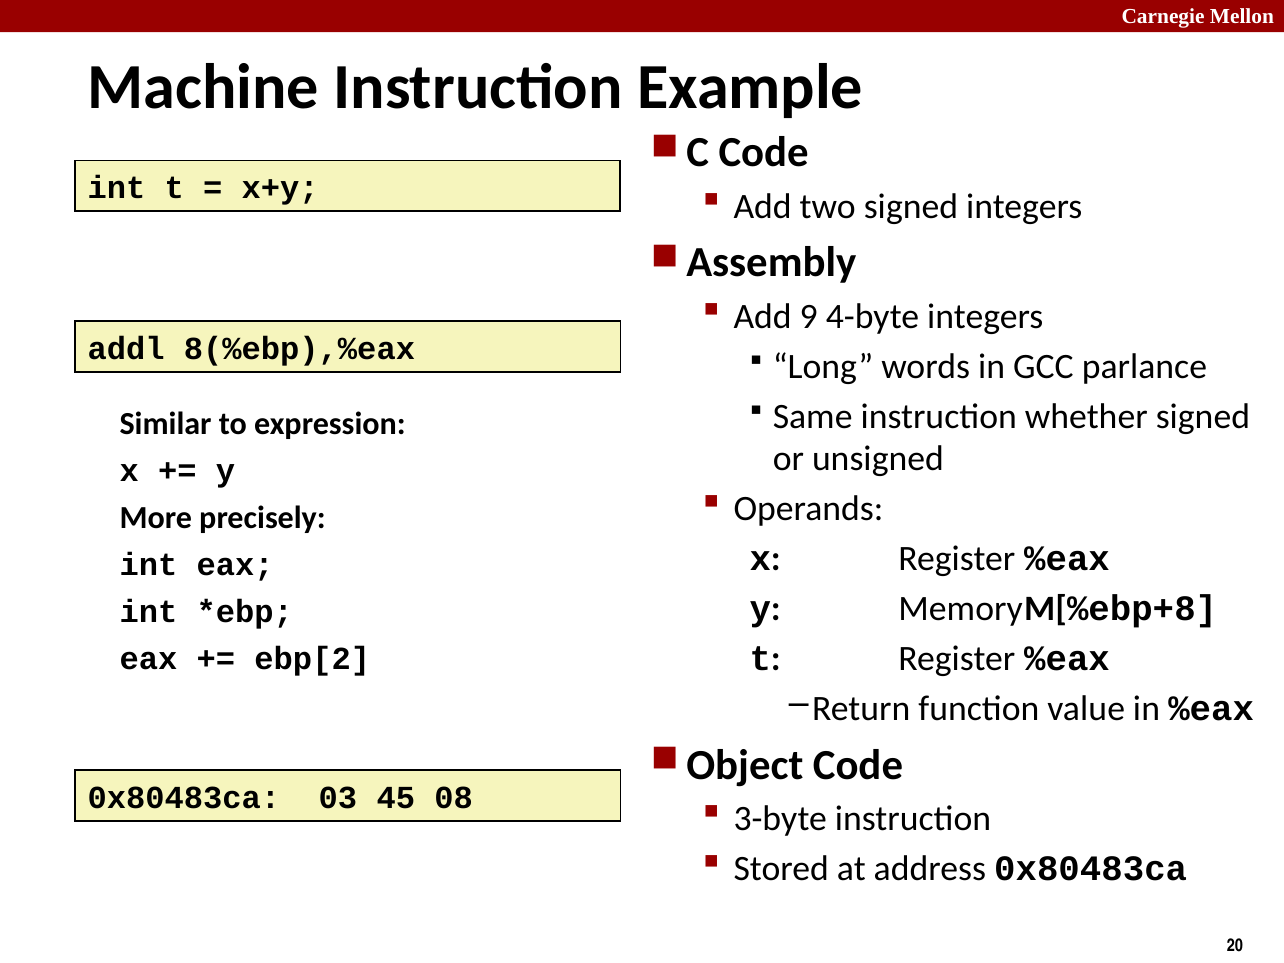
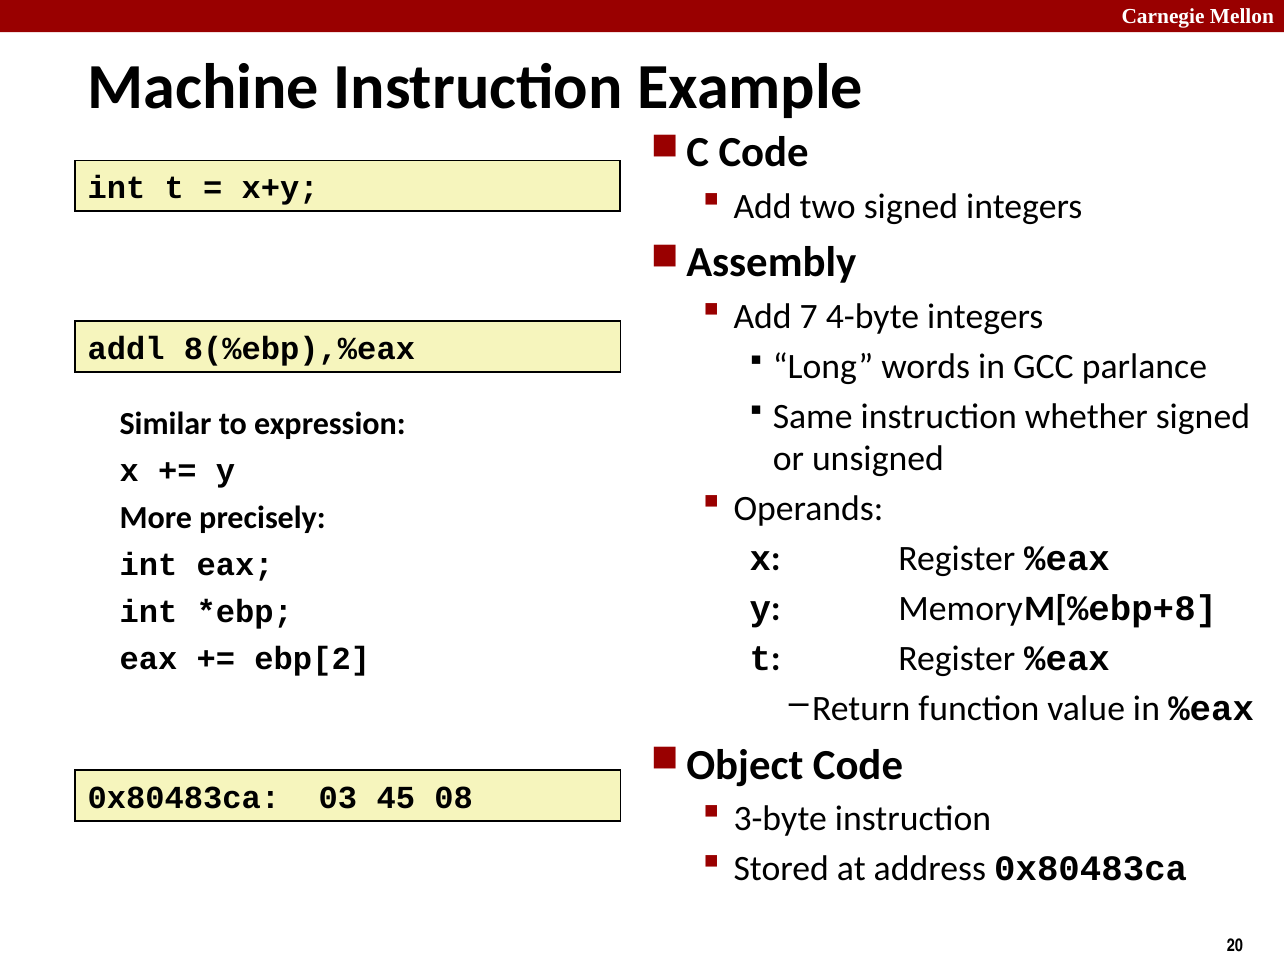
9: 9 -> 7
